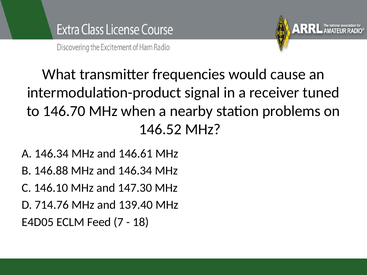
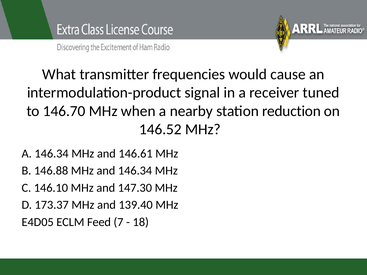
problems: problems -> reduction
714.76: 714.76 -> 173.37
